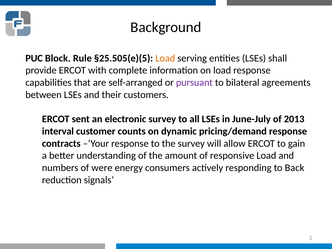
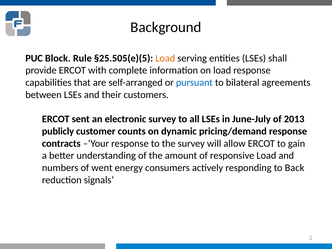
pursuant colour: purple -> blue
interval: interval -> publicly
were: were -> went
